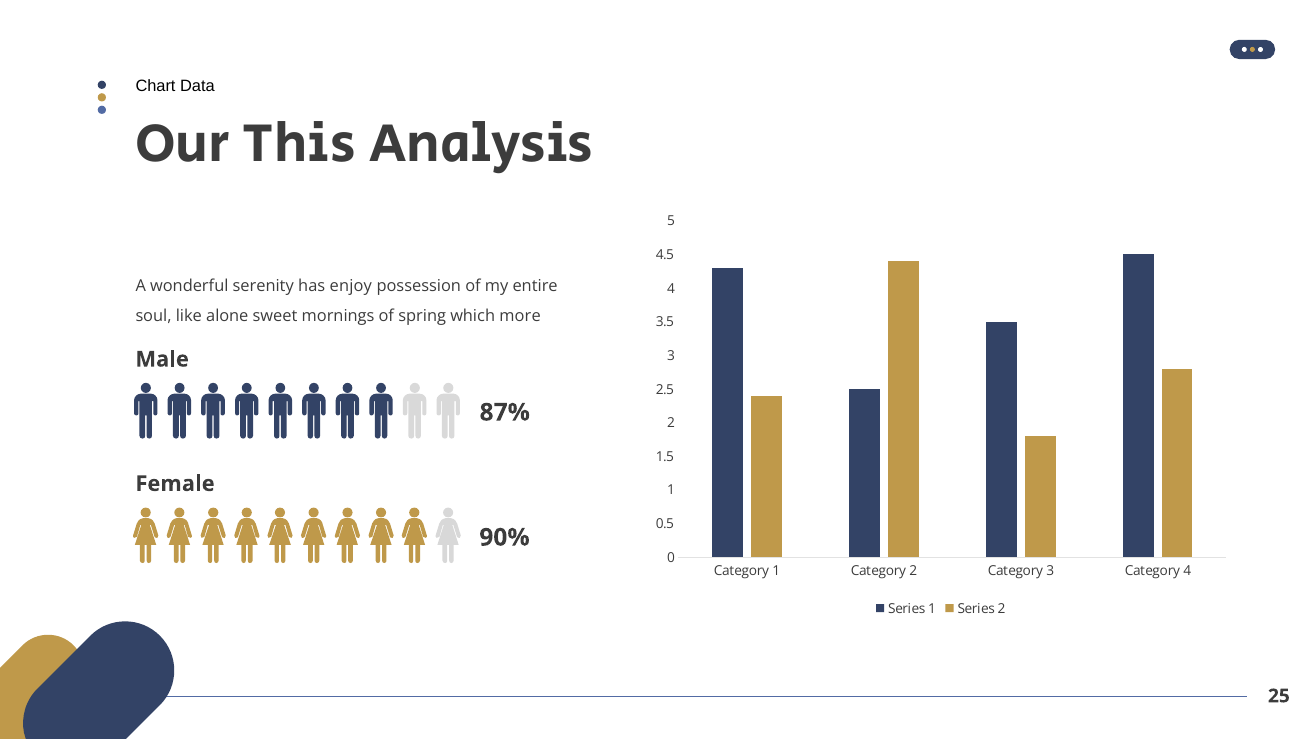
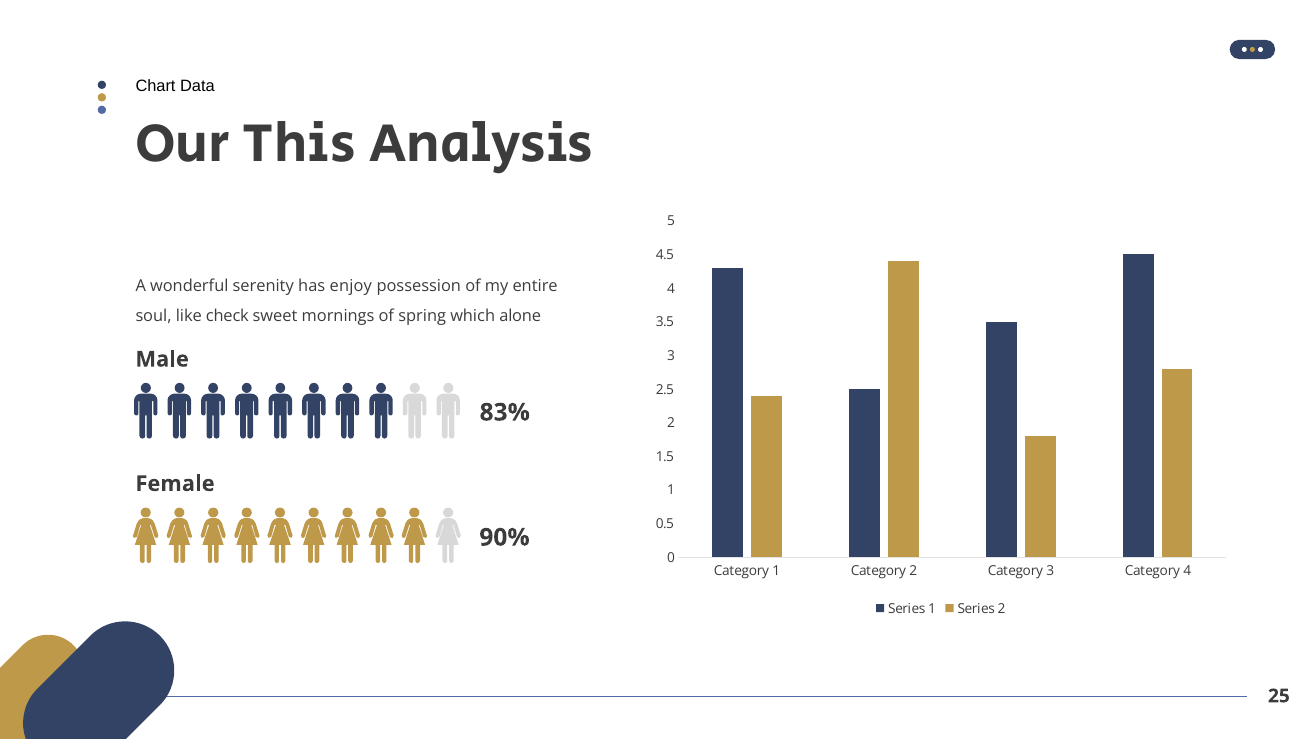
alone: alone -> check
more: more -> alone
87%: 87% -> 83%
